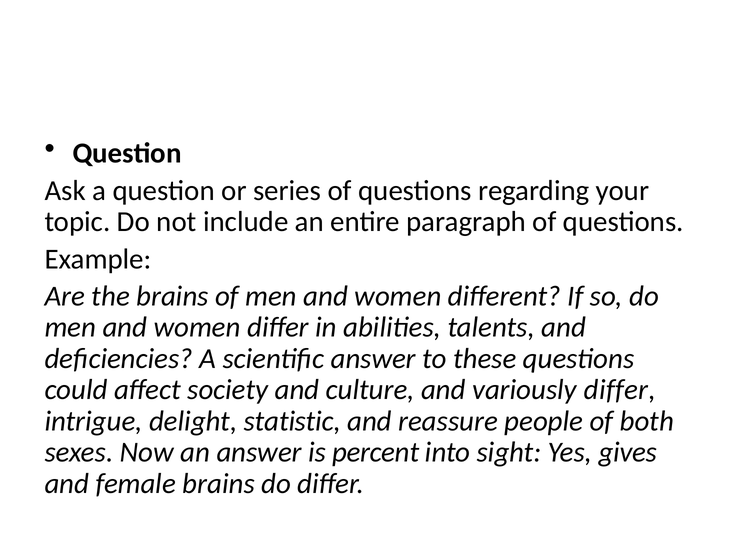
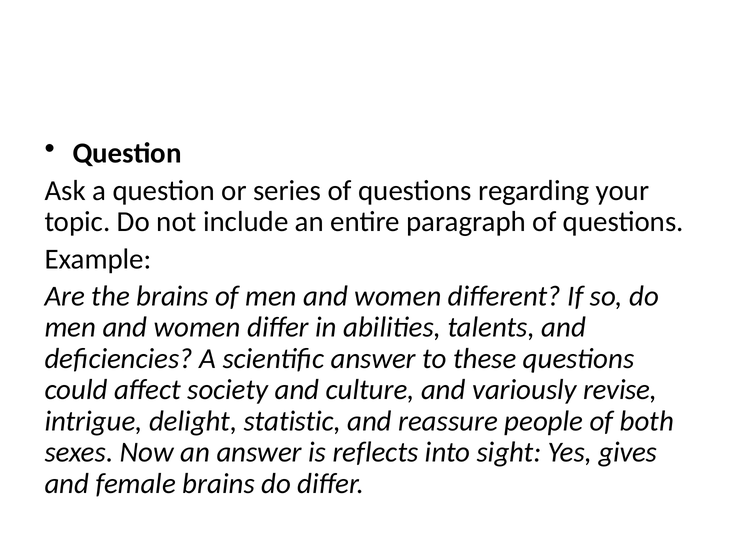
variously differ: differ -> revise
percent: percent -> reflects
